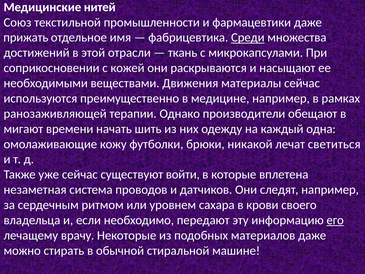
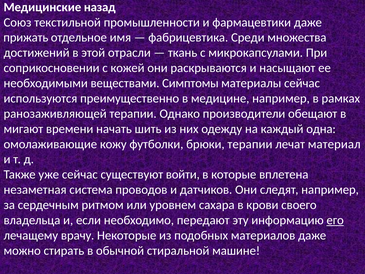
нитей: нитей -> назад
Среди underline: present -> none
Движения: Движения -> Симптомы
брюки никакой: никакой -> терапии
светиться: светиться -> материал
